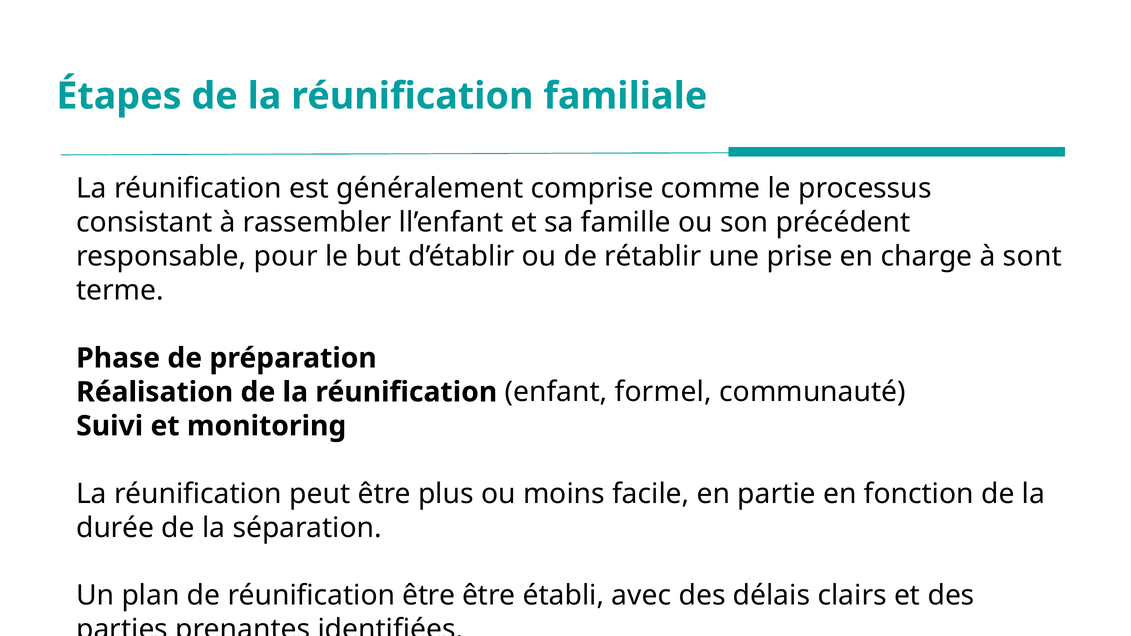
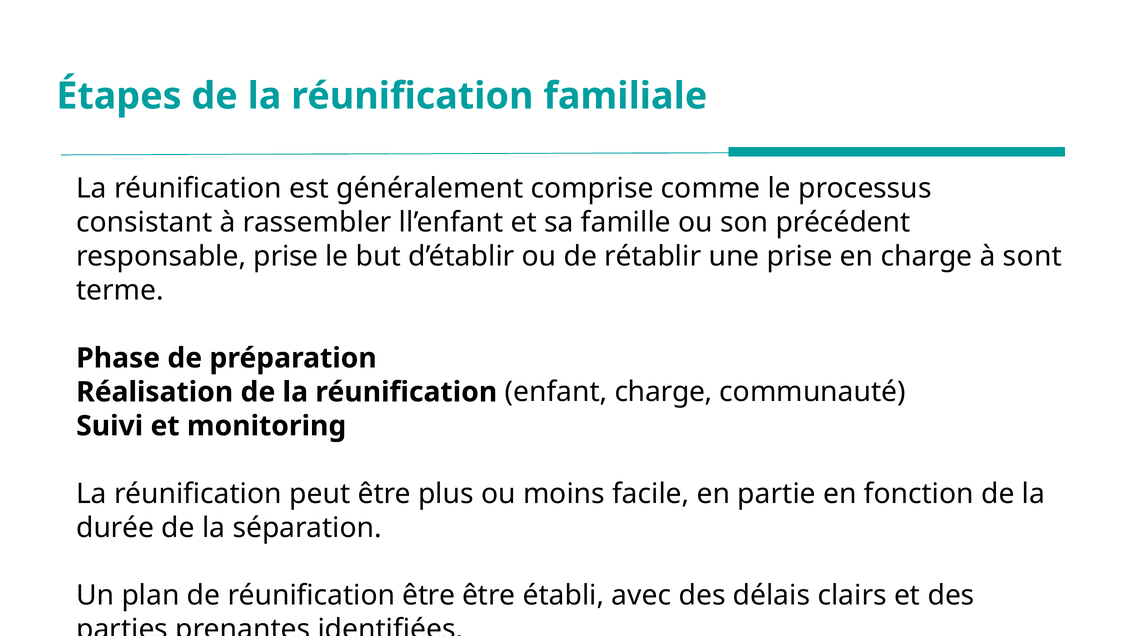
responsable pour: pour -> prise
enfant formel: formel -> charge
